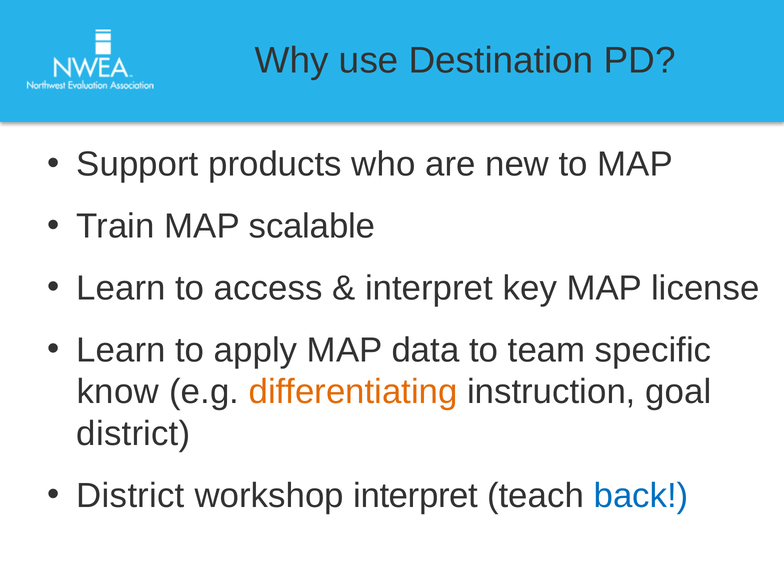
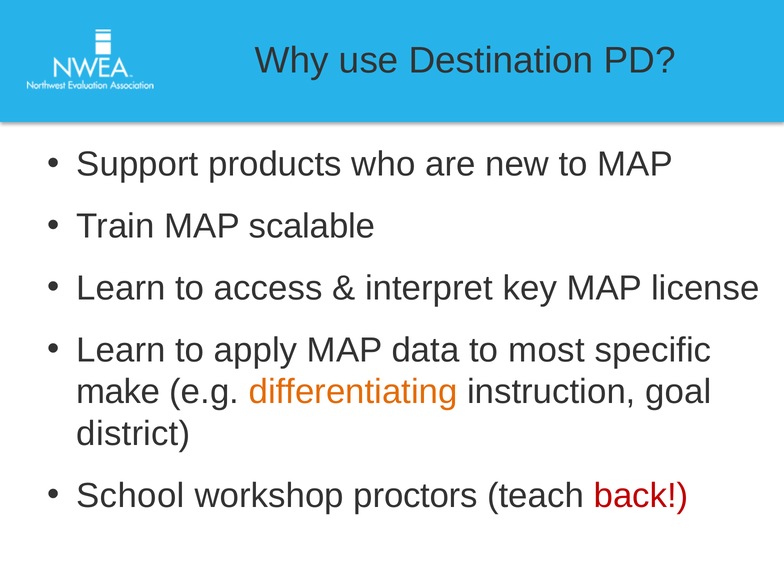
team: team -> most
know: know -> make
District at (131, 496): District -> School
workshop interpret: interpret -> proctors
back colour: blue -> red
